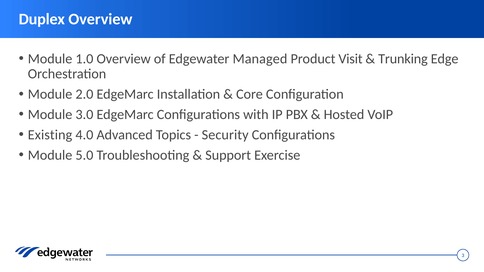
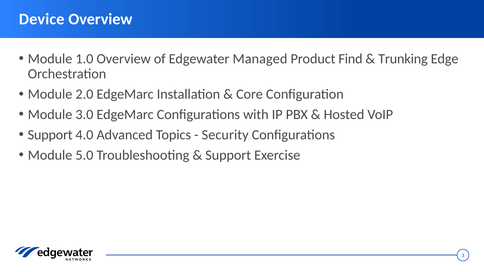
Duplex: Duplex -> Device
Visit: Visit -> Find
Existing at (50, 135): Existing -> Support
